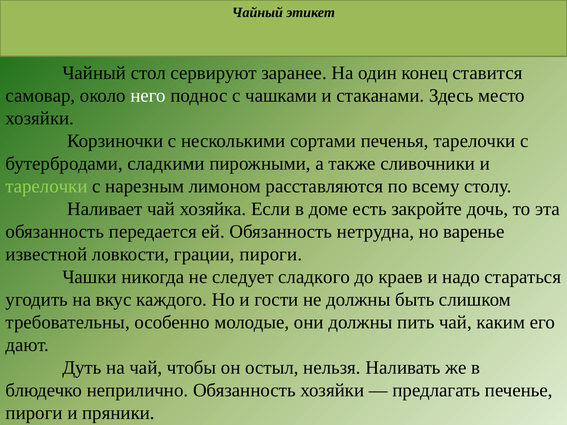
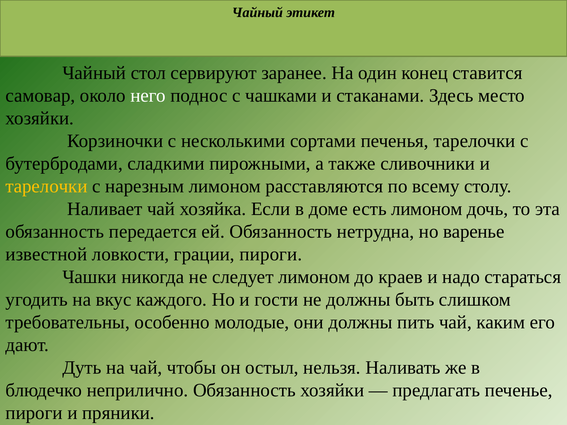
тарелочки at (47, 187) colour: light green -> yellow
есть закройте: закройте -> лимоном
следует сладкого: сладкого -> лимоном
